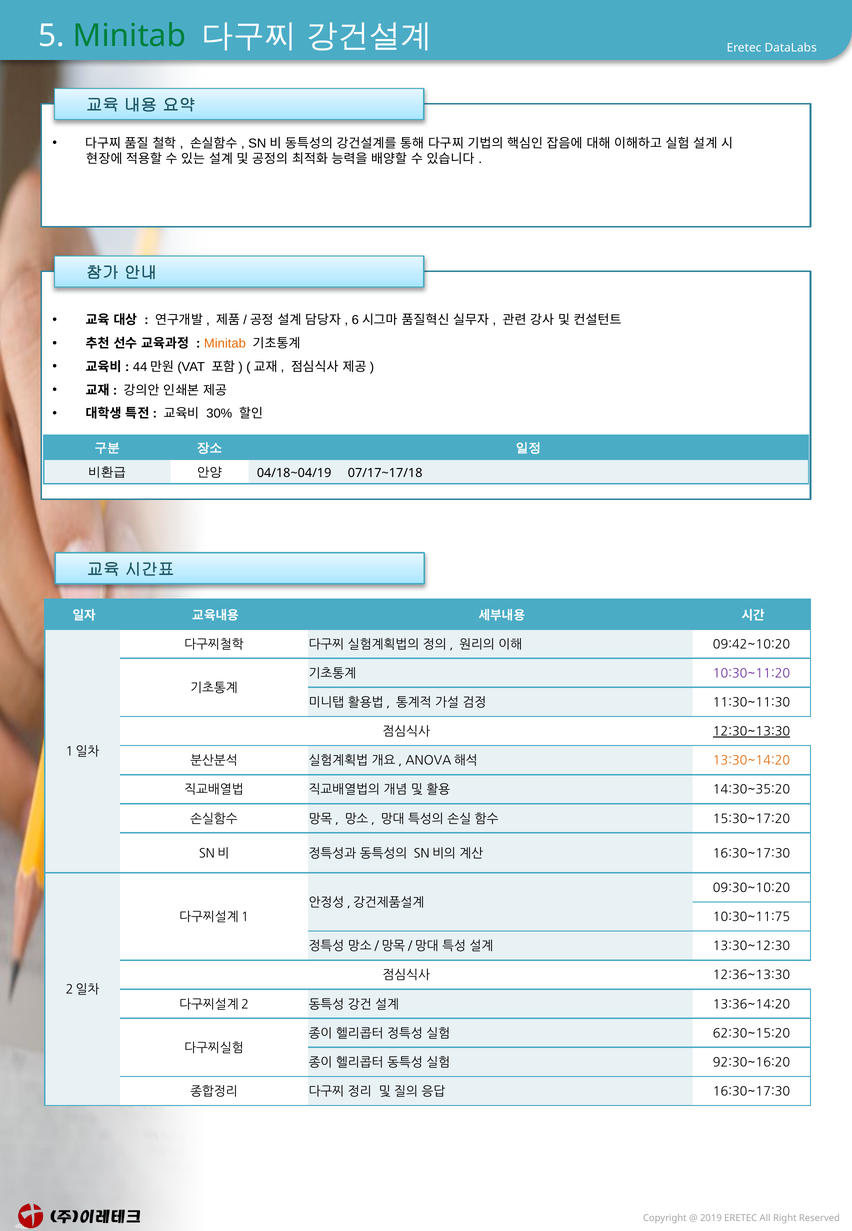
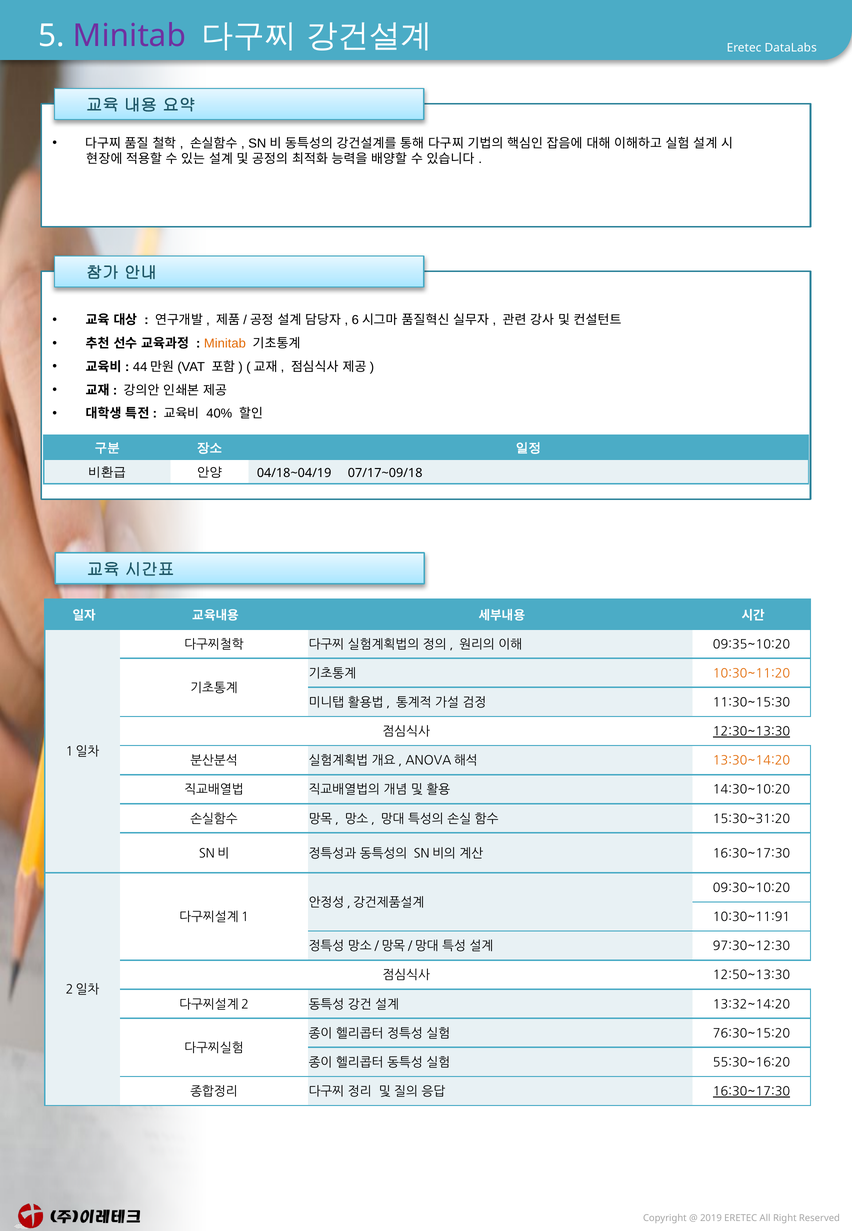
Minitab at (130, 36) colour: green -> purple
30%: 30% -> 40%
07/17~17/18: 07/17~17/18 -> 07/17~09/18
09:42~10:20: 09:42~10:20 -> 09:35~10:20
10:30~11:20 colour: purple -> orange
11:30~11:30: 11:30~11:30 -> 11:30~15:30
14:30~35:20: 14:30~35:20 -> 14:30~10:20
15:30~17:20: 15:30~17:20 -> 15:30~31:20
10:30~11:75: 10:30~11:75 -> 10:30~11:91
13:30~12:30: 13:30~12:30 -> 97:30~12:30
12:36~13:30: 12:36~13:30 -> 12:50~13:30
13:36~14:20: 13:36~14:20 -> 13:32~14:20
62:30~15:20: 62:30~15:20 -> 76:30~15:20
92:30~16:20: 92:30~16:20 -> 55:30~16:20
16:30~17:30 at (751, 1091) underline: none -> present
